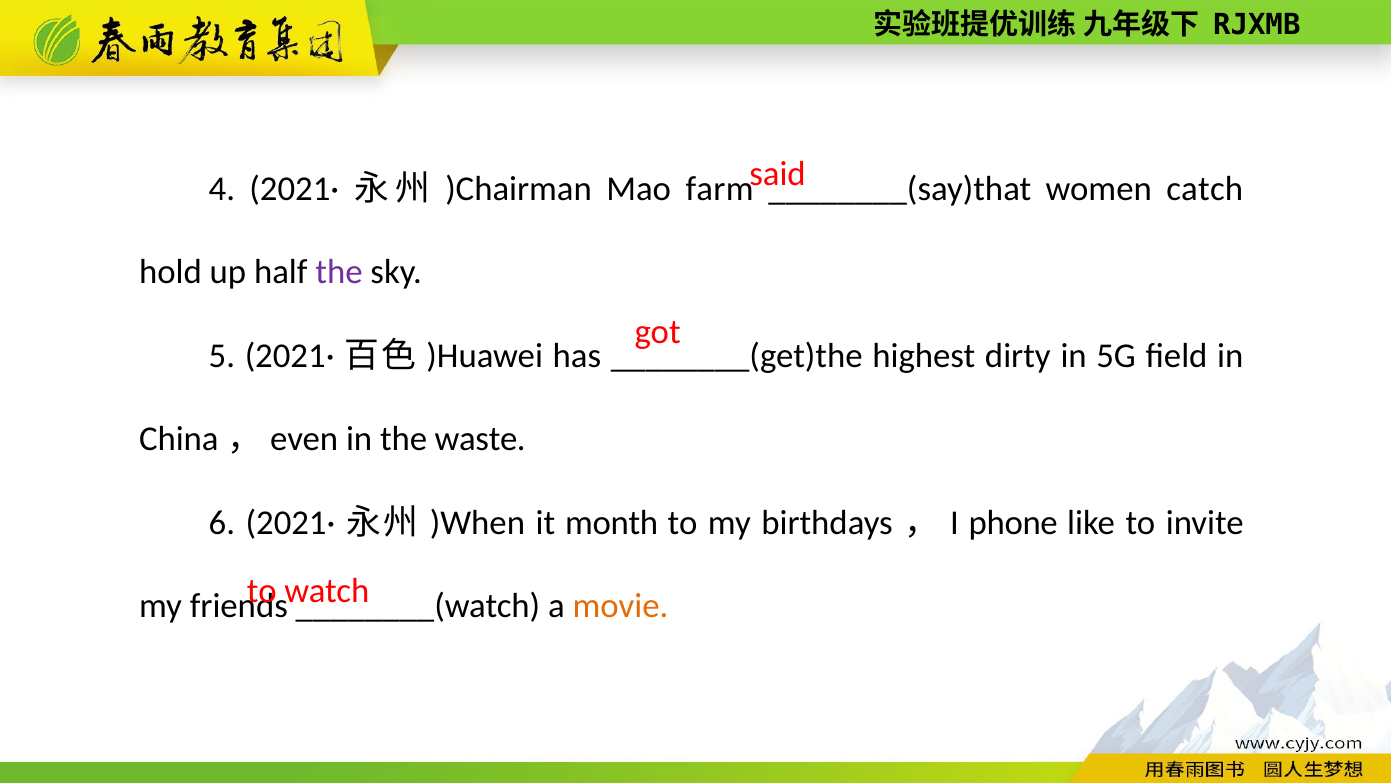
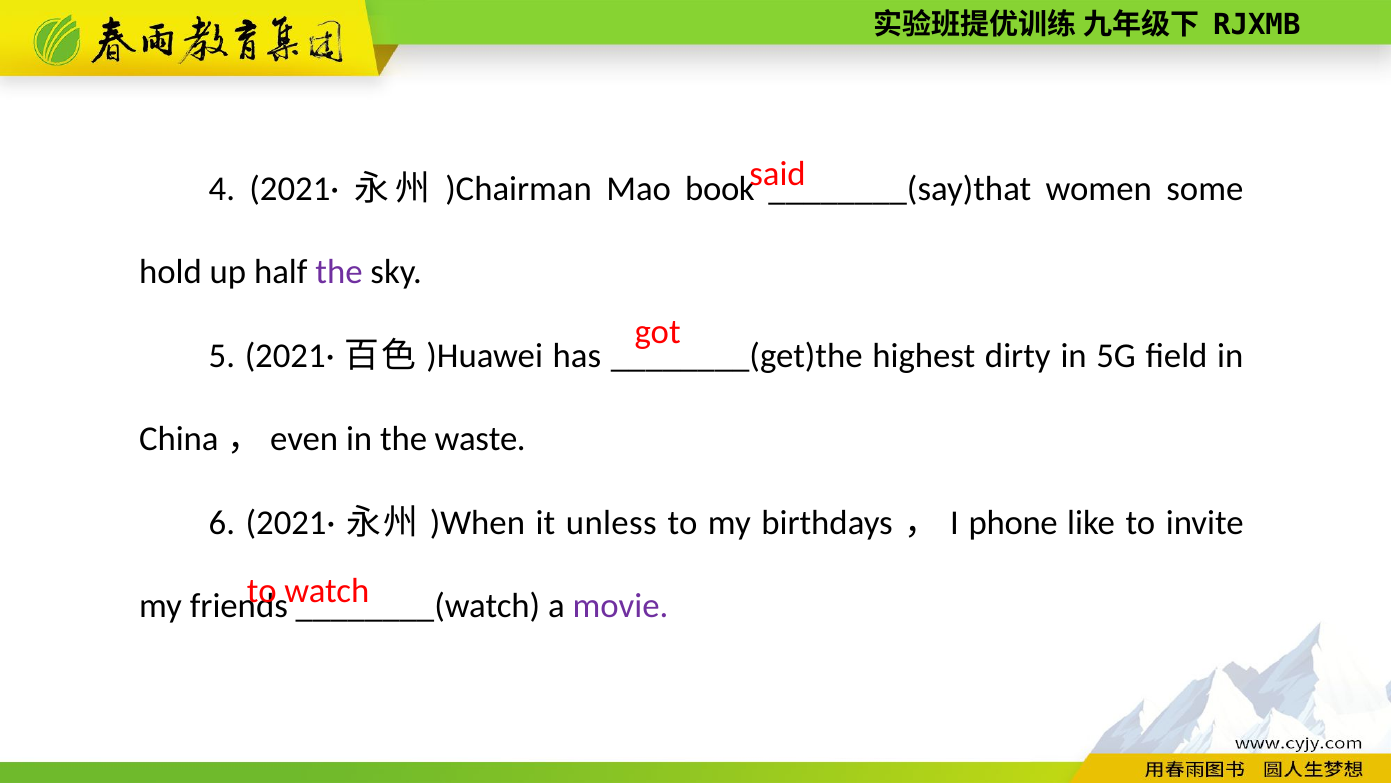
farm: farm -> book
catch: catch -> some
month: month -> unless
movie colour: orange -> purple
